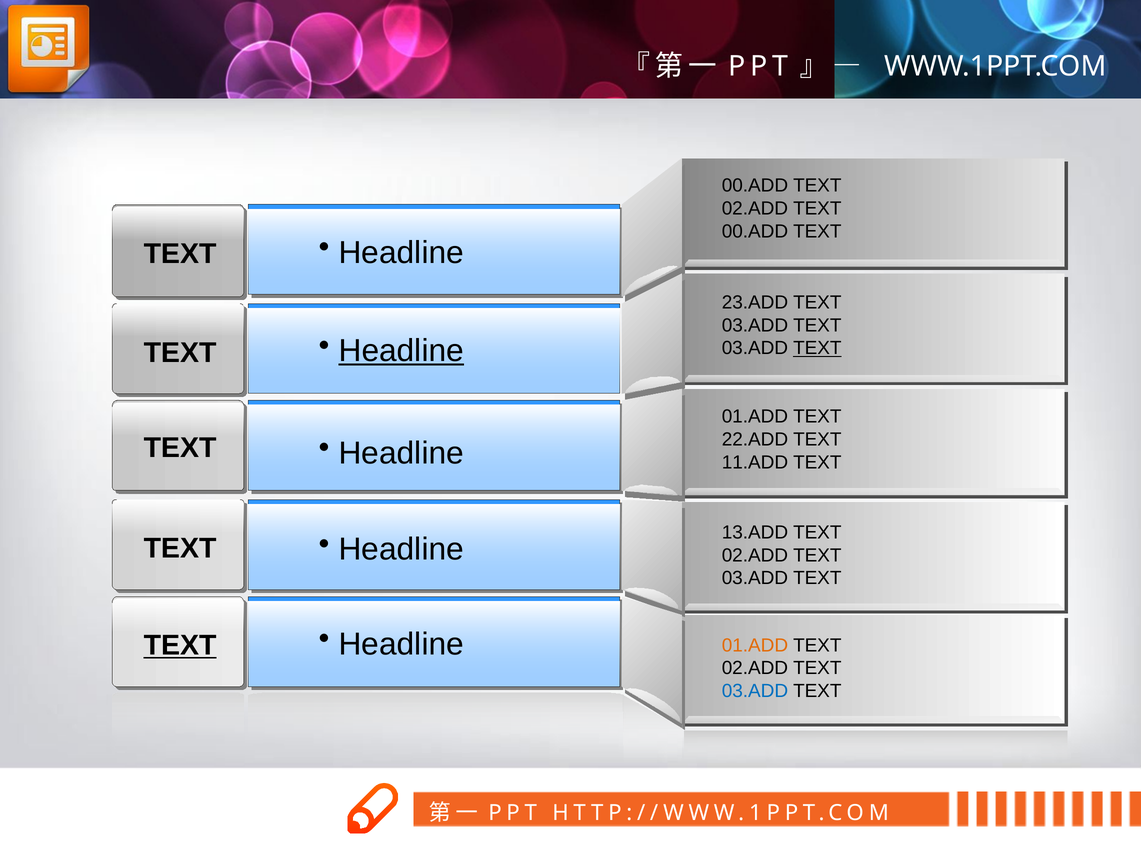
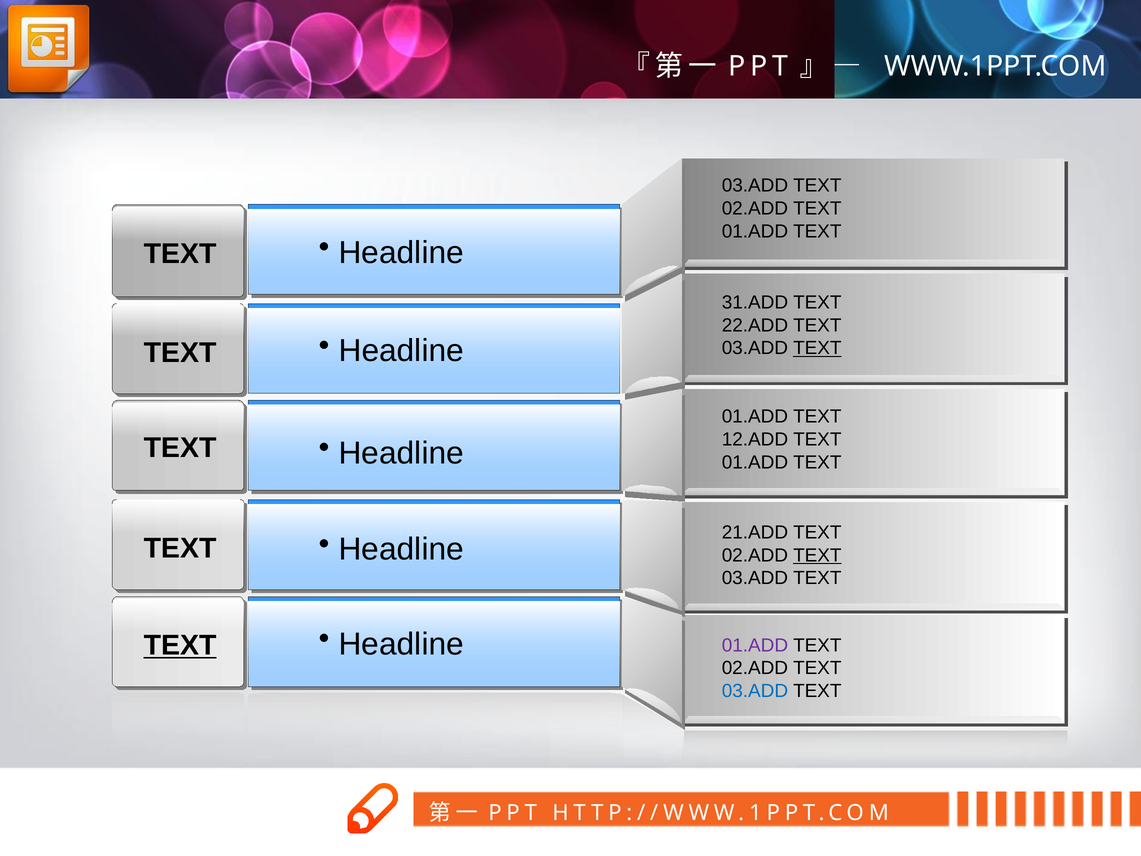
00.ADD at (755, 186): 00.ADD -> 03.ADD
00.ADD at (755, 231): 00.ADD -> 01.ADD
23.ADD: 23.ADD -> 31.ADD
03.ADD at (755, 325): 03.ADD -> 22.ADD
Headline at (401, 351) underline: present -> none
22.ADD: 22.ADD -> 12.ADD
11.ADD at (755, 462): 11.ADD -> 01.ADD
13.ADD: 13.ADD -> 21.ADD
TEXT at (817, 555) underline: none -> present
01.ADD at (755, 645) colour: orange -> purple
